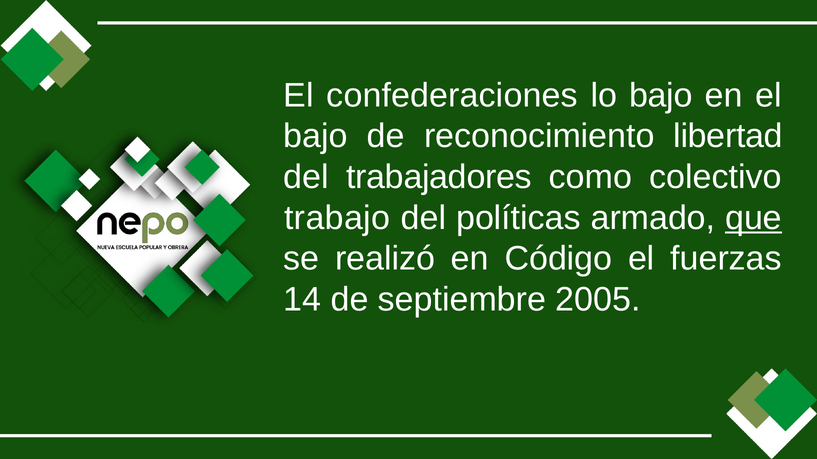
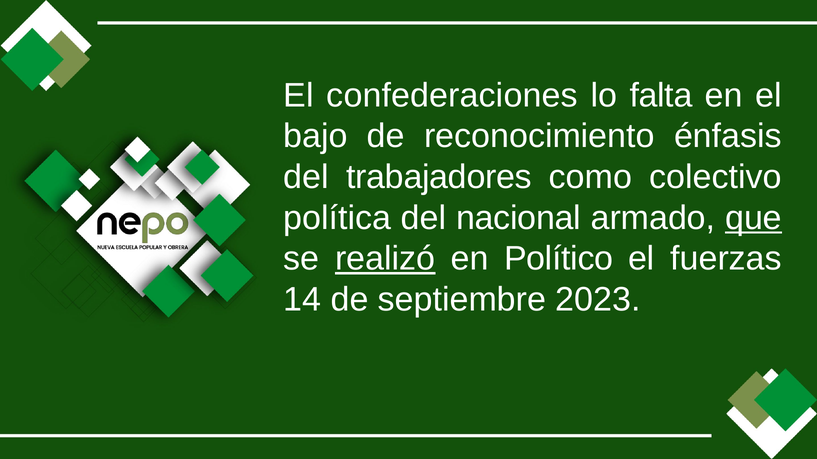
lo bajo: bajo -> falta
libertad: libertad -> énfasis
trabajo: trabajo -> política
políticas: políticas -> nacional
realizó underline: none -> present
Código: Código -> Político
2005: 2005 -> 2023
